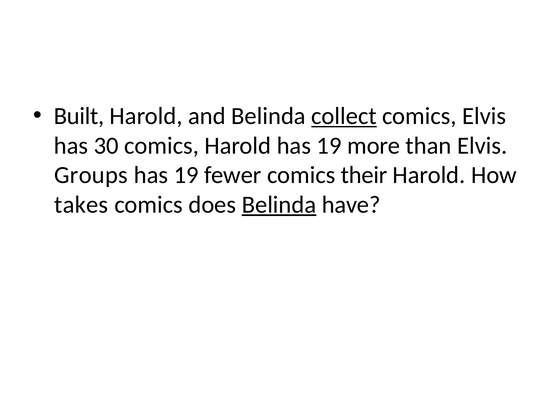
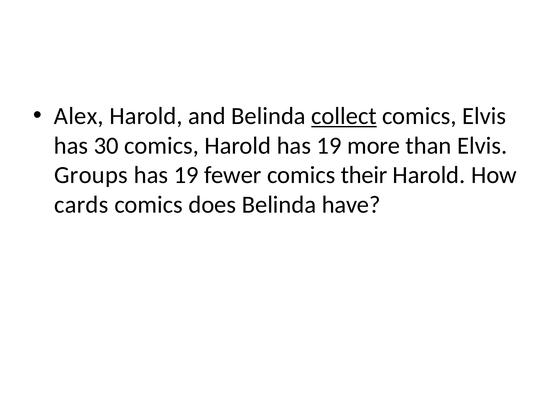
Built: Built -> Alex
takes: takes -> cards
Belinda at (279, 205) underline: present -> none
